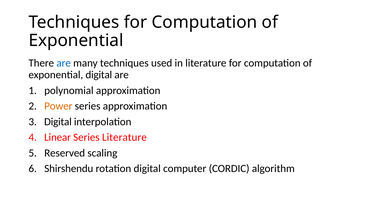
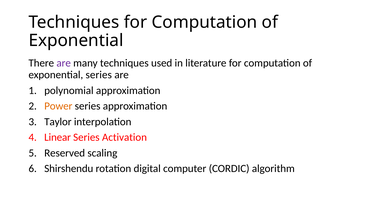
are at (64, 63) colour: blue -> purple
exponential digital: digital -> series
Digital at (58, 122): Digital -> Taylor
Series Literature: Literature -> Activation
